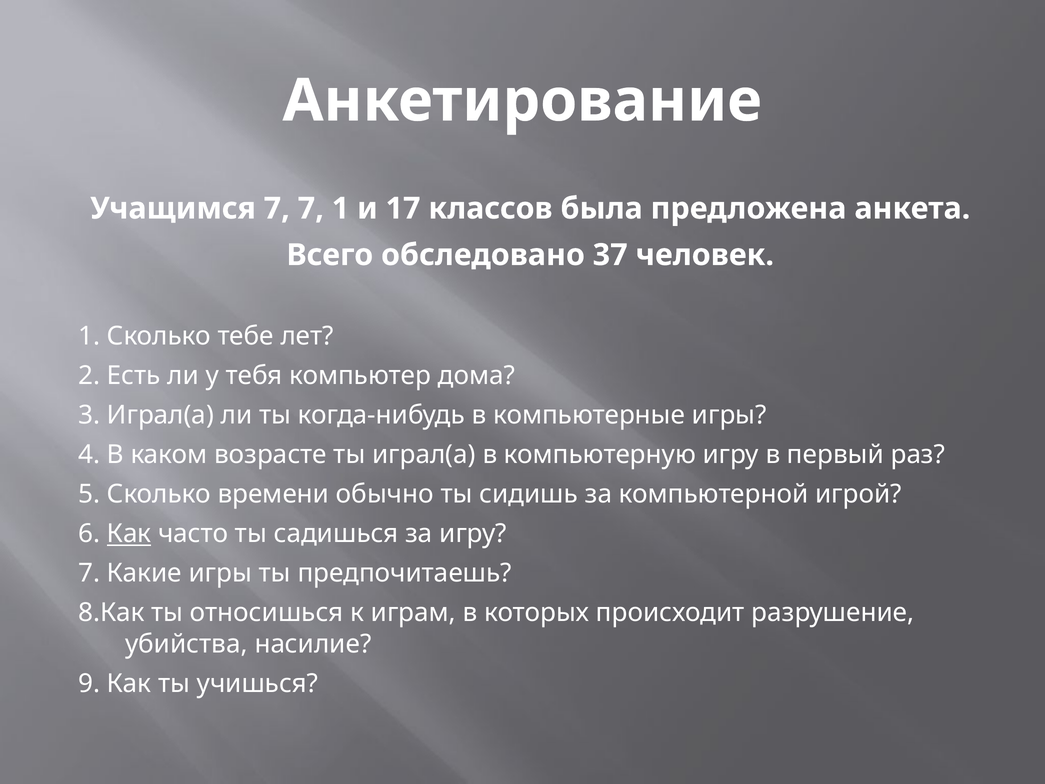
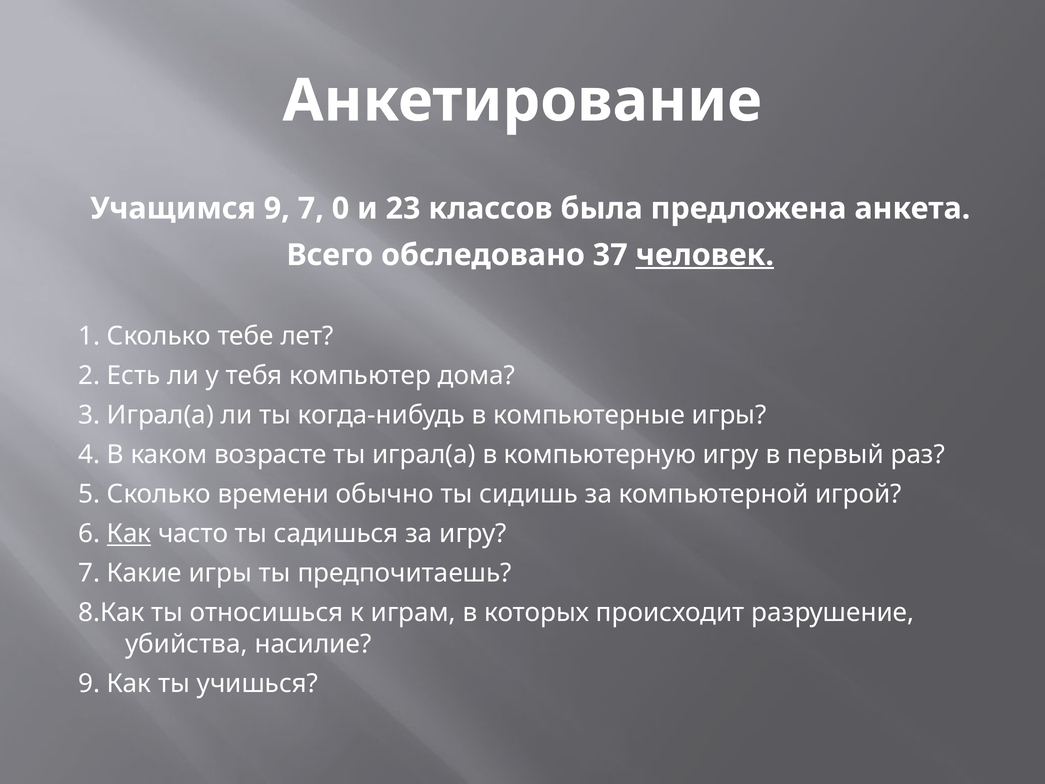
Учащимся 7: 7 -> 9
7 1: 1 -> 0
17: 17 -> 23
человек underline: none -> present
